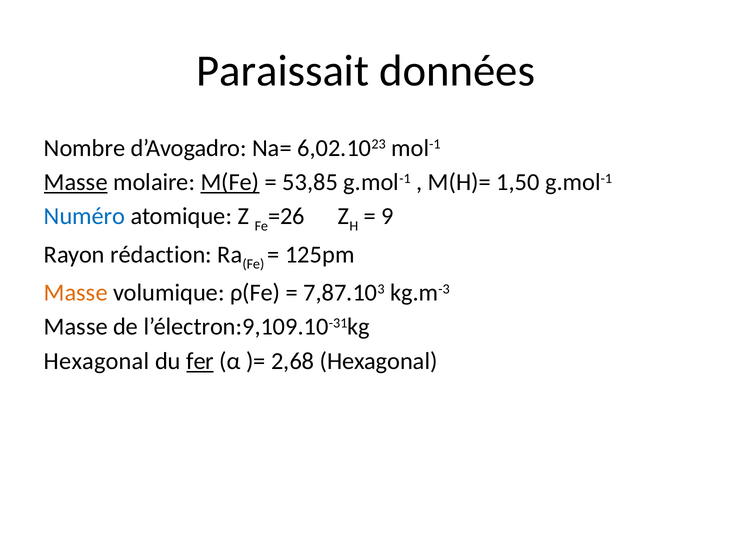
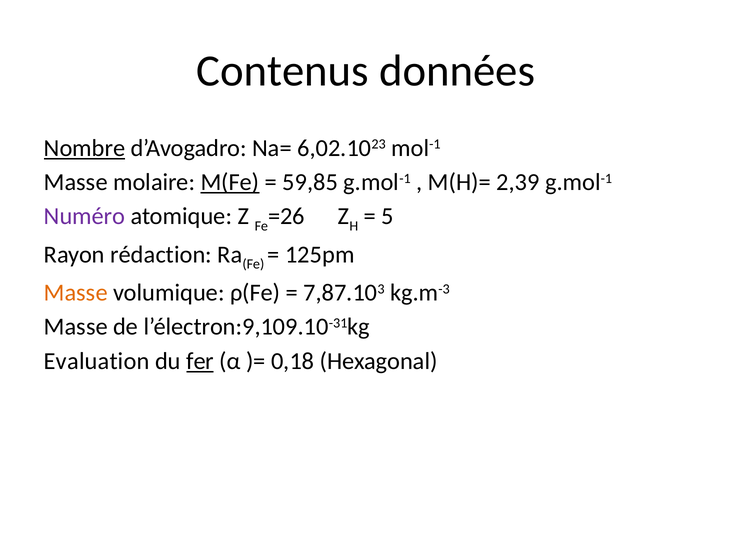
Paraissait: Paraissait -> Contenus
Nombre underline: none -> present
Masse at (76, 182) underline: present -> none
53,85: 53,85 -> 59,85
1,50: 1,50 -> 2,39
Numéro colour: blue -> purple
9: 9 -> 5
Hexagonal at (97, 361): Hexagonal -> Evaluation
2,68: 2,68 -> 0,18
